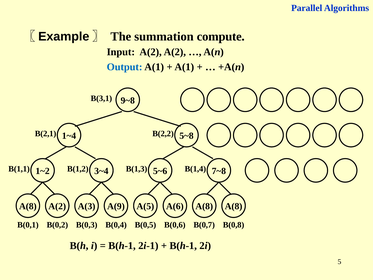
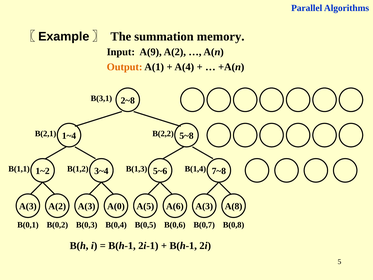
compute: compute -> memory
Input A(2: A(2 -> A(9
Output colour: blue -> orange
A(1 at (184, 67): A(1 -> A(4
9~8: 9~8 -> 2~8
A(8 at (28, 206): A(8 -> A(3
A(9: A(9 -> A(0
A(6 A(8: A(8 -> A(3
